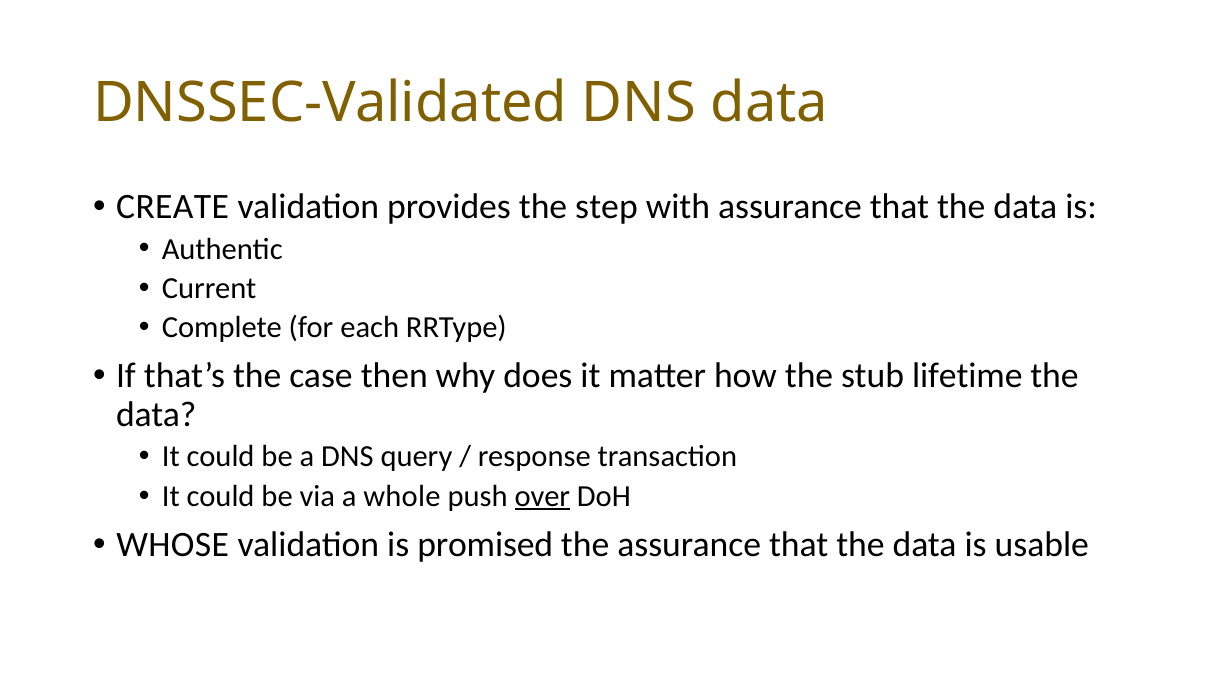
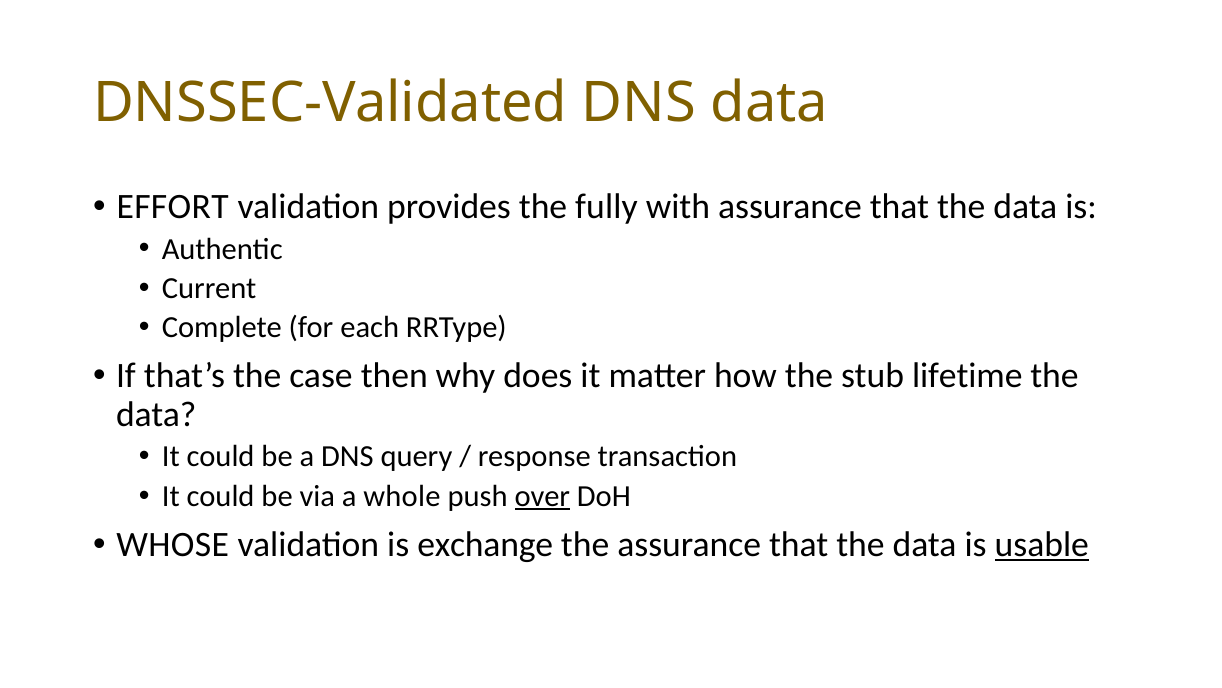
CREATE: CREATE -> EFFORT
step: step -> fully
promised: promised -> exchange
usable underline: none -> present
